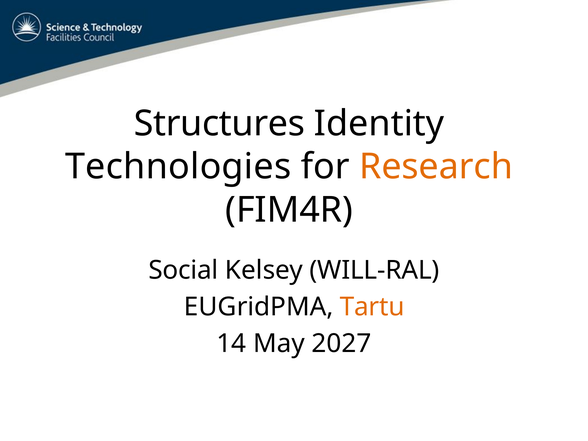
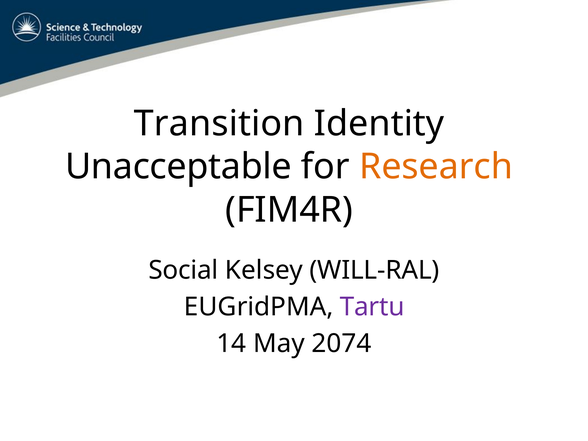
Structures: Structures -> Transition
Technologies: Technologies -> Unacceptable
Tartu colour: orange -> purple
2027: 2027 -> 2074
